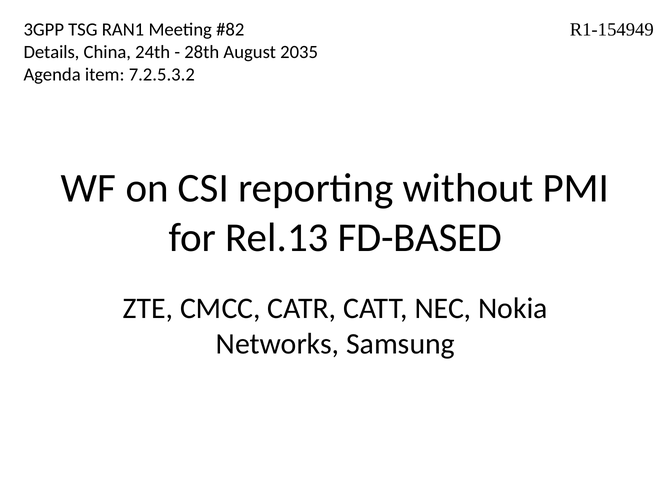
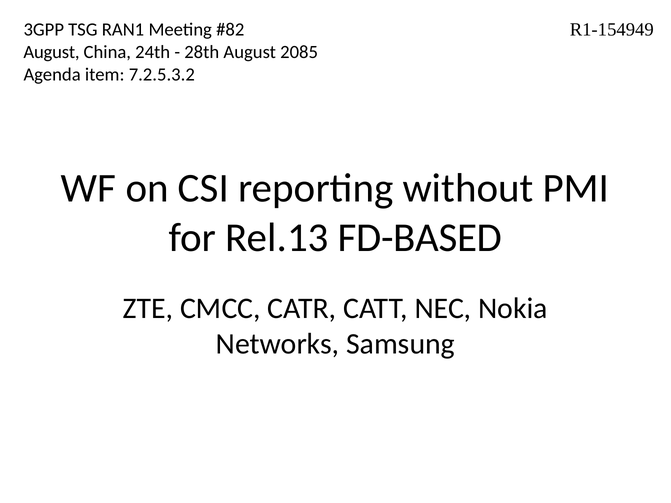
Details at (51, 52): Details -> August
2035: 2035 -> 2085
